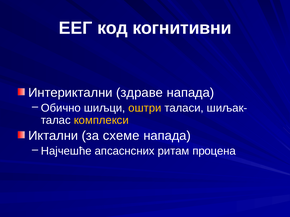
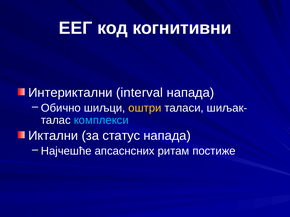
здраве: здраве -> interval
комплекси colour: yellow -> light blue
схеме: схеме -> статус
процена: процена -> постиже
